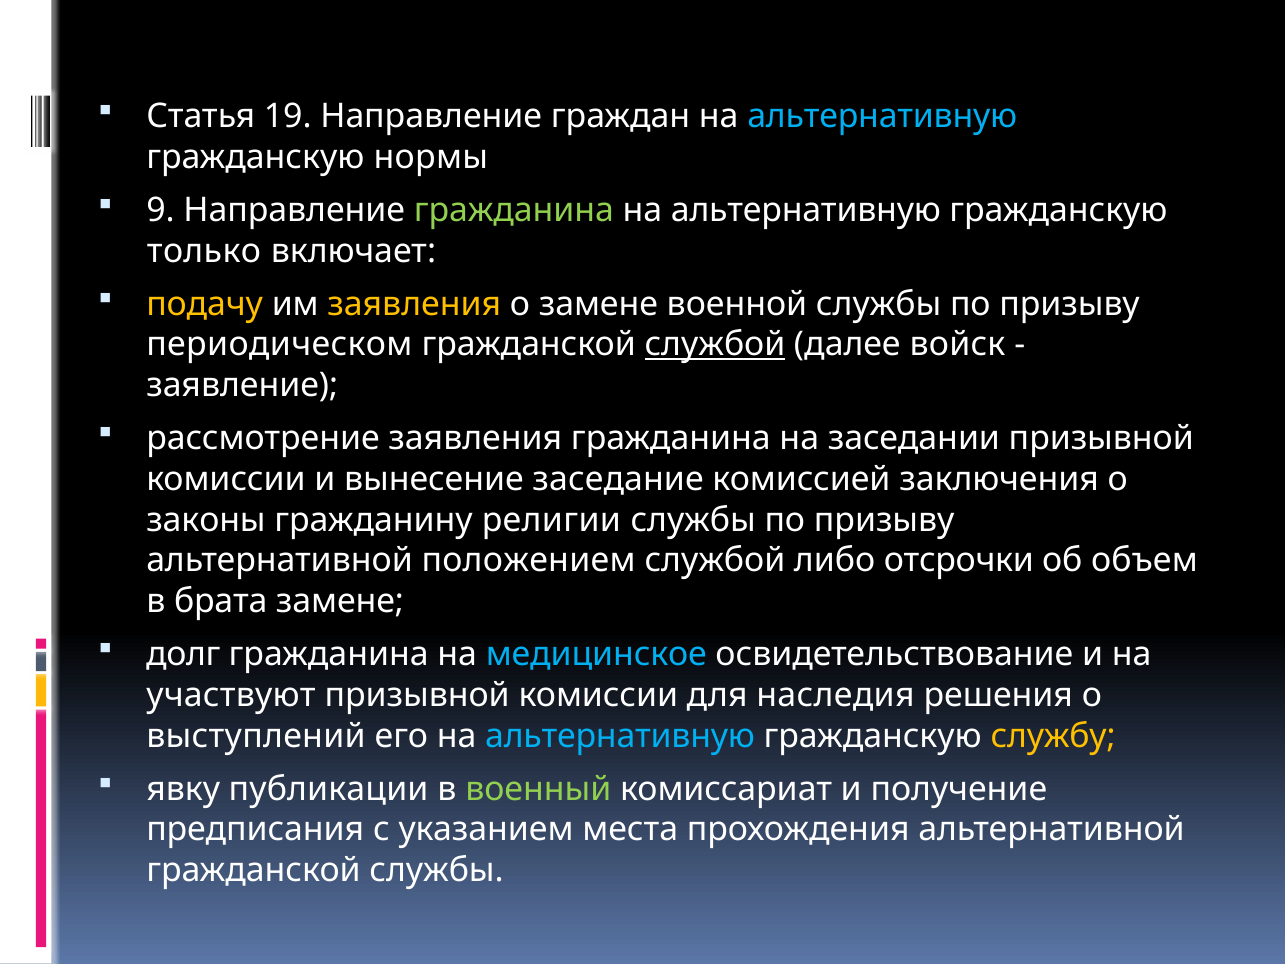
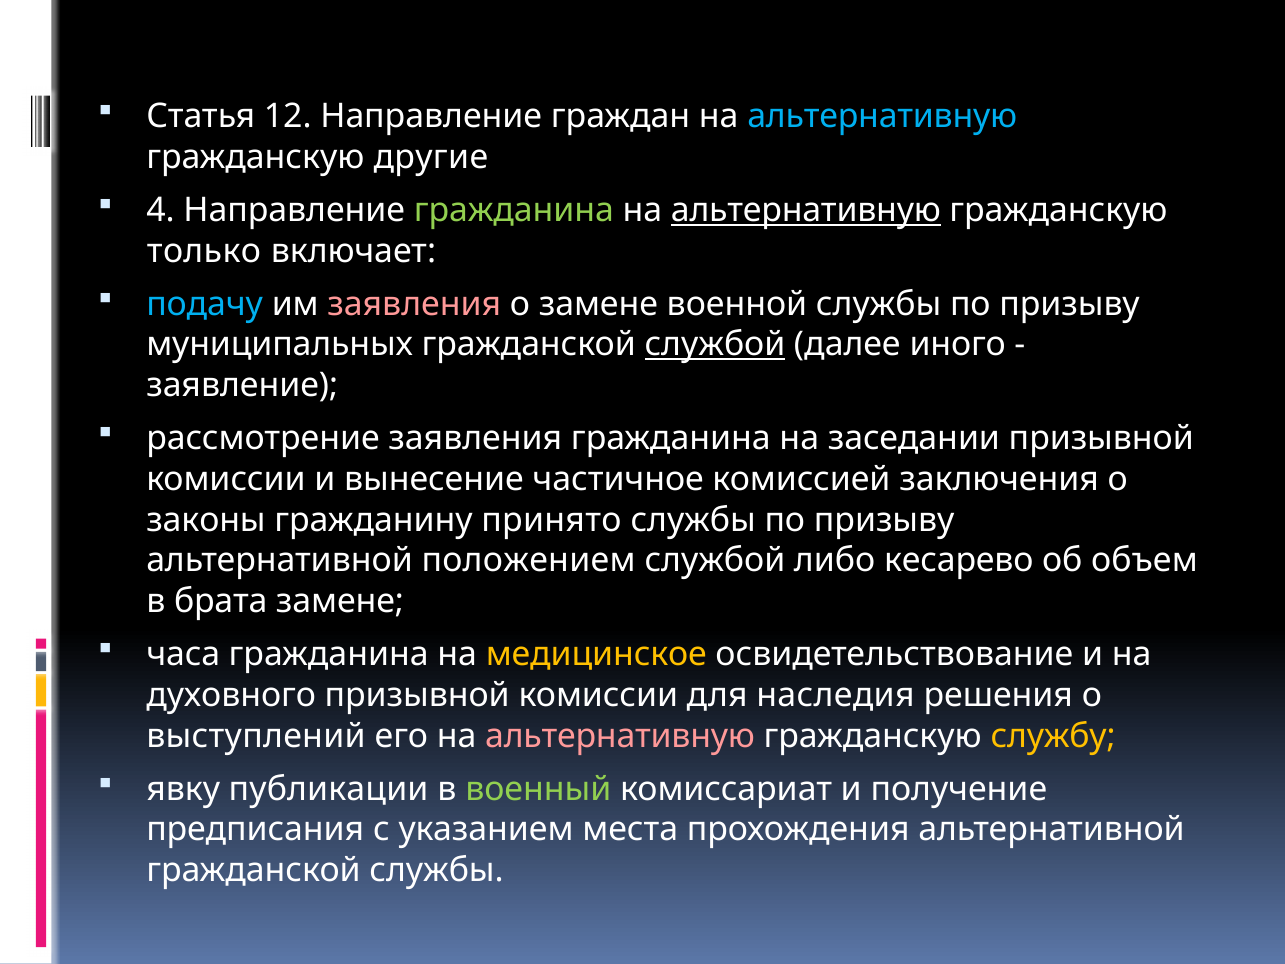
19: 19 -> 12
нормы: нормы -> другие
9: 9 -> 4
альтернативную at (806, 210) underline: none -> present
подачу colour: yellow -> light blue
заявления at (414, 304) colour: yellow -> pink
периодическом: периодическом -> муниципальных
войск: войск -> иного
заседание: заседание -> частичное
религии: религии -> принято
отсрочки: отсрочки -> кесарево
долг: долг -> часа
медицинское colour: light blue -> yellow
участвуют: участвуют -> духовного
альтернативную at (620, 736) colour: light blue -> pink
